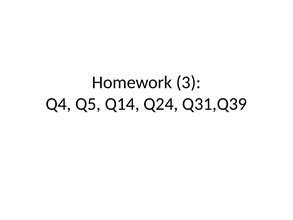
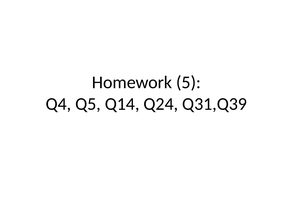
3: 3 -> 5
